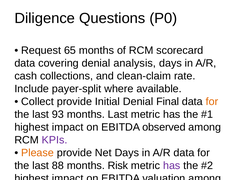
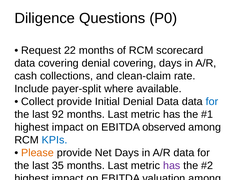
65: 65 -> 22
denial analysis: analysis -> covering
Denial Final: Final -> Data
for at (212, 102) colour: orange -> blue
93: 93 -> 92
KPIs at (55, 141) colour: purple -> blue
88: 88 -> 35
Risk at (118, 166): Risk -> Last
